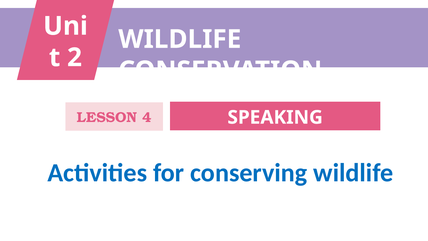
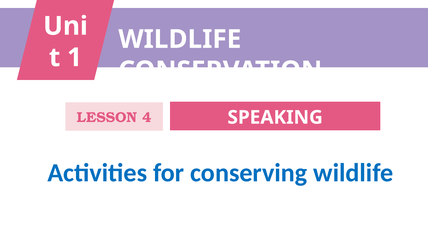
2: 2 -> 1
